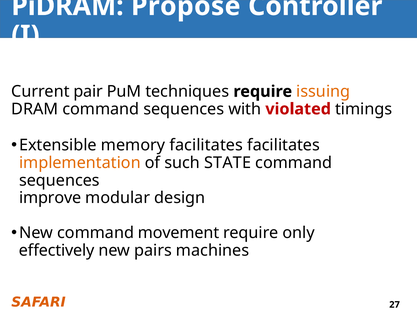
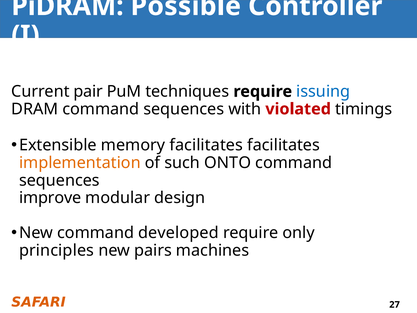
Propose: Propose -> Possible
issuing colour: orange -> blue
STATE: STATE -> ONTO
movement: movement -> developed
effectively: effectively -> principles
